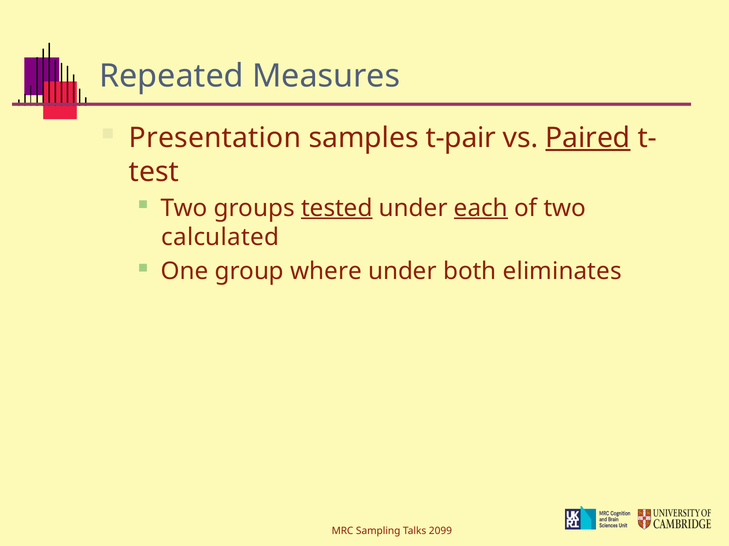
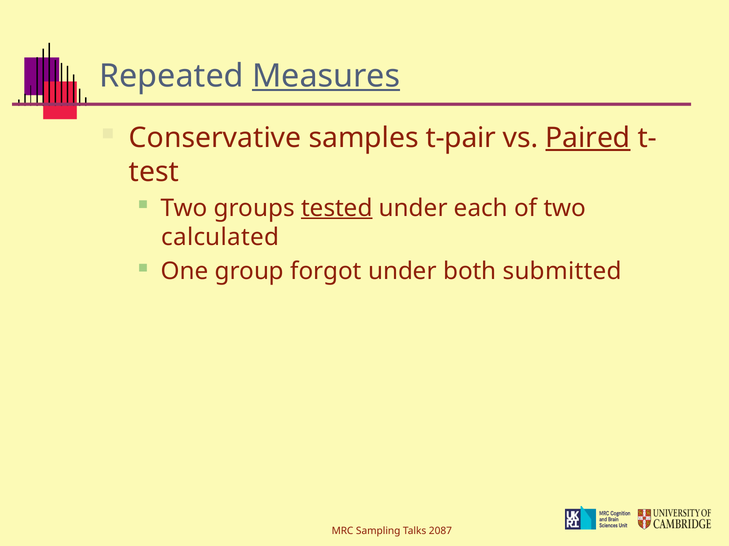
Measures underline: none -> present
Presentation: Presentation -> Conservative
each underline: present -> none
where: where -> forgot
eliminates: eliminates -> submitted
2099: 2099 -> 2087
